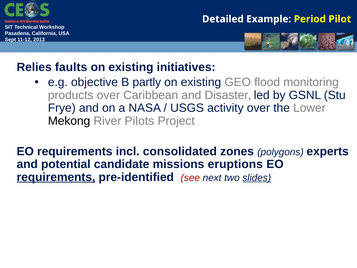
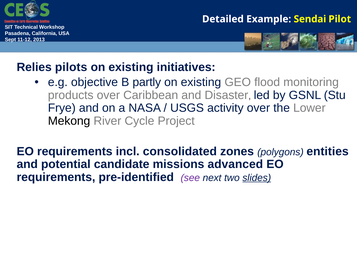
Period: Period -> Sendai
faults: faults -> pilots
Pilots: Pilots -> Cycle
experts: experts -> entities
eruptions: eruptions -> advanced
requirements at (56, 177) underline: present -> none
see colour: red -> purple
